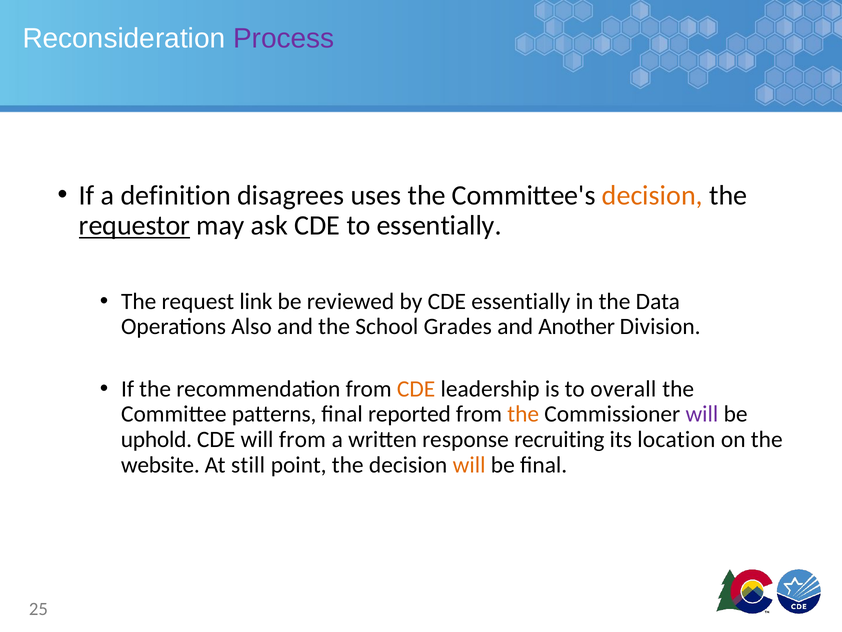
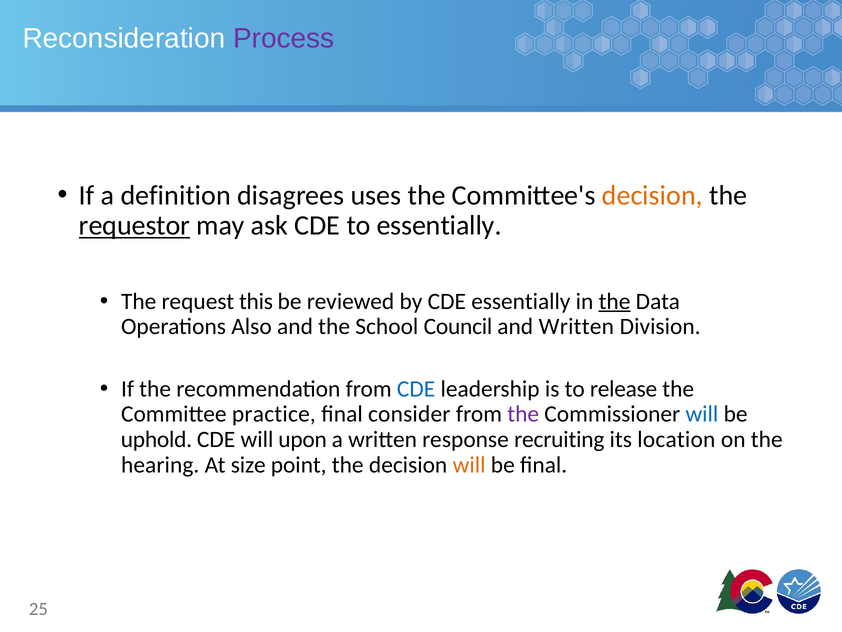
link: link -> this
the at (615, 301) underline: none -> present
Grades: Grades -> Council
and Another: Another -> Written
CDE at (416, 389) colour: orange -> blue
overall: overall -> release
patterns: patterns -> practice
reported: reported -> consider
the at (523, 414) colour: orange -> purple
will at (702, 414) colour: purple -> blue
will from: from -> upon
website: website -> hearing
still: still -> size
